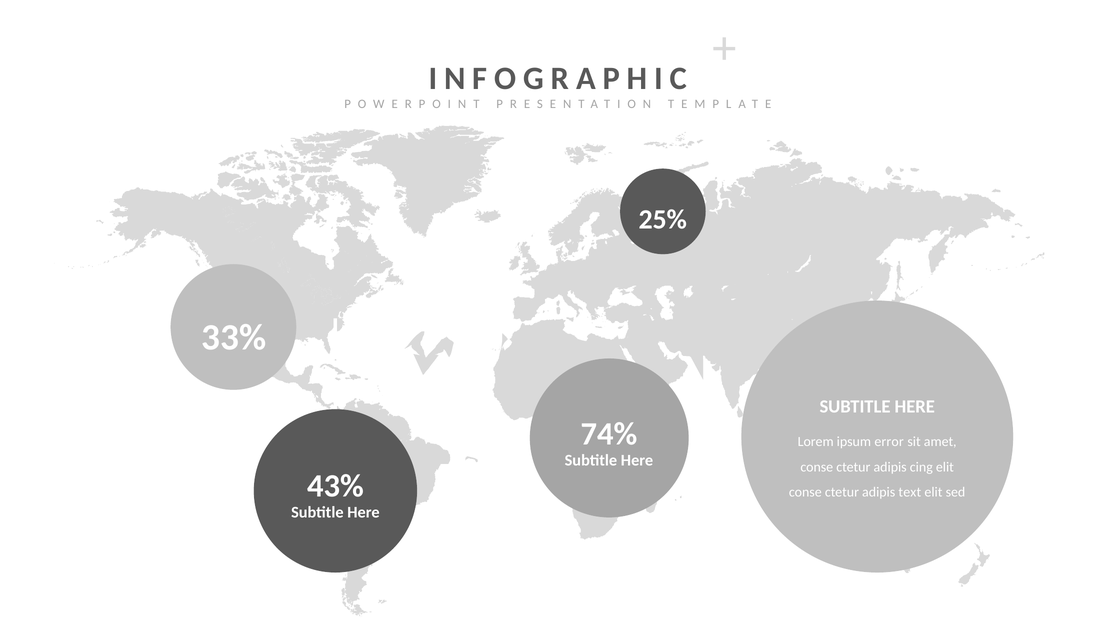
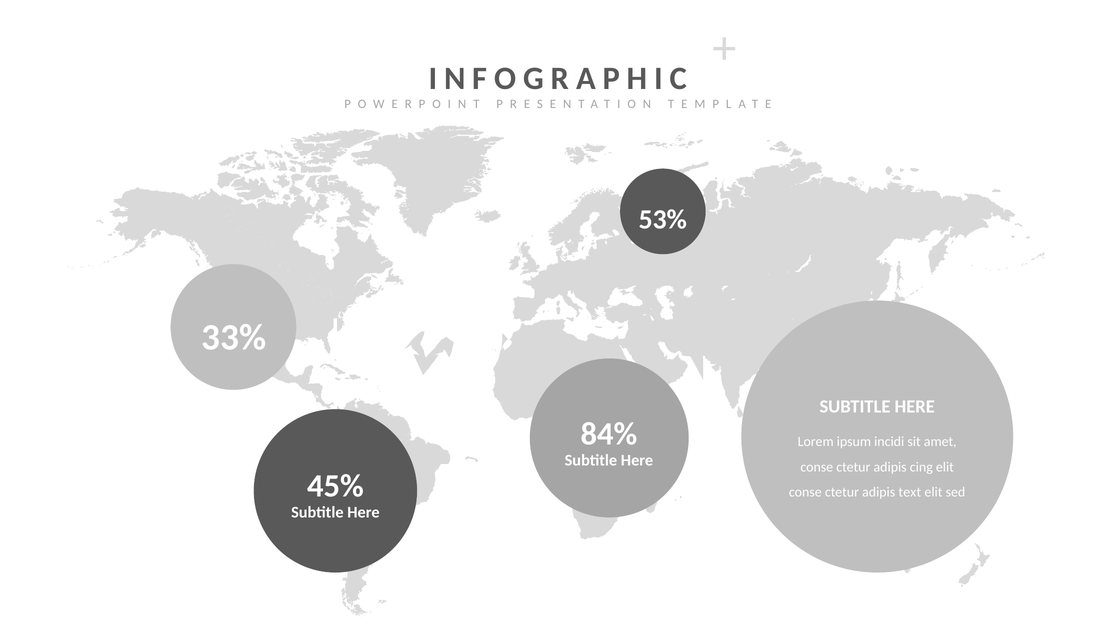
25%: 25% -> 53%
74%: 74% -> 84%
error: error -> incidi
43%: 43% -> 45%
